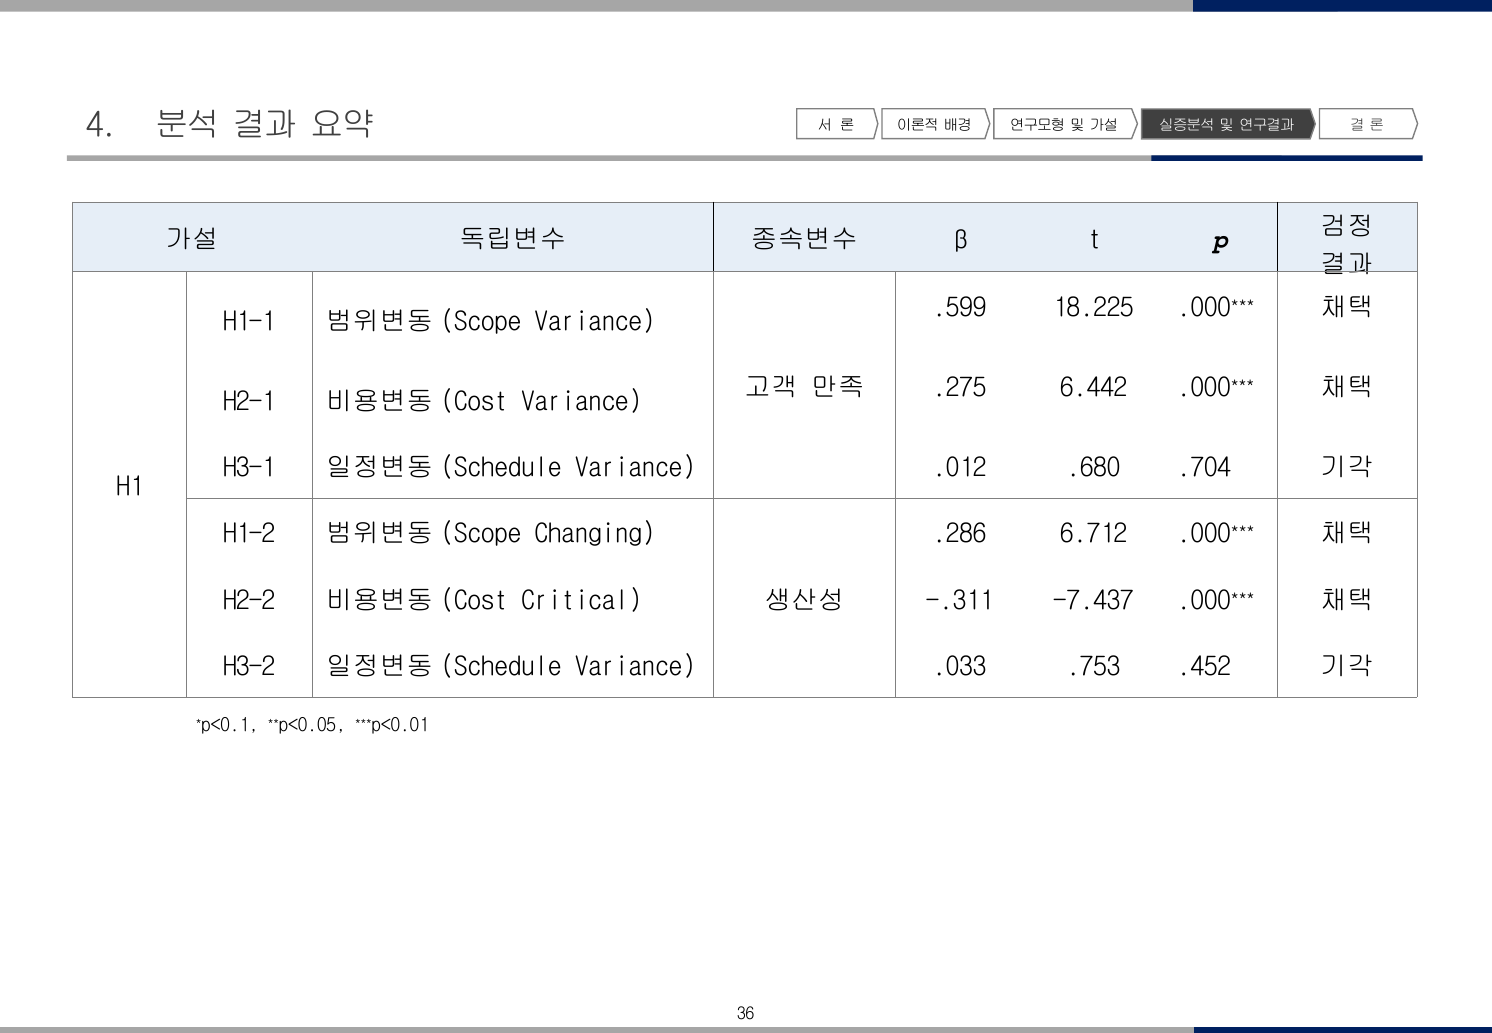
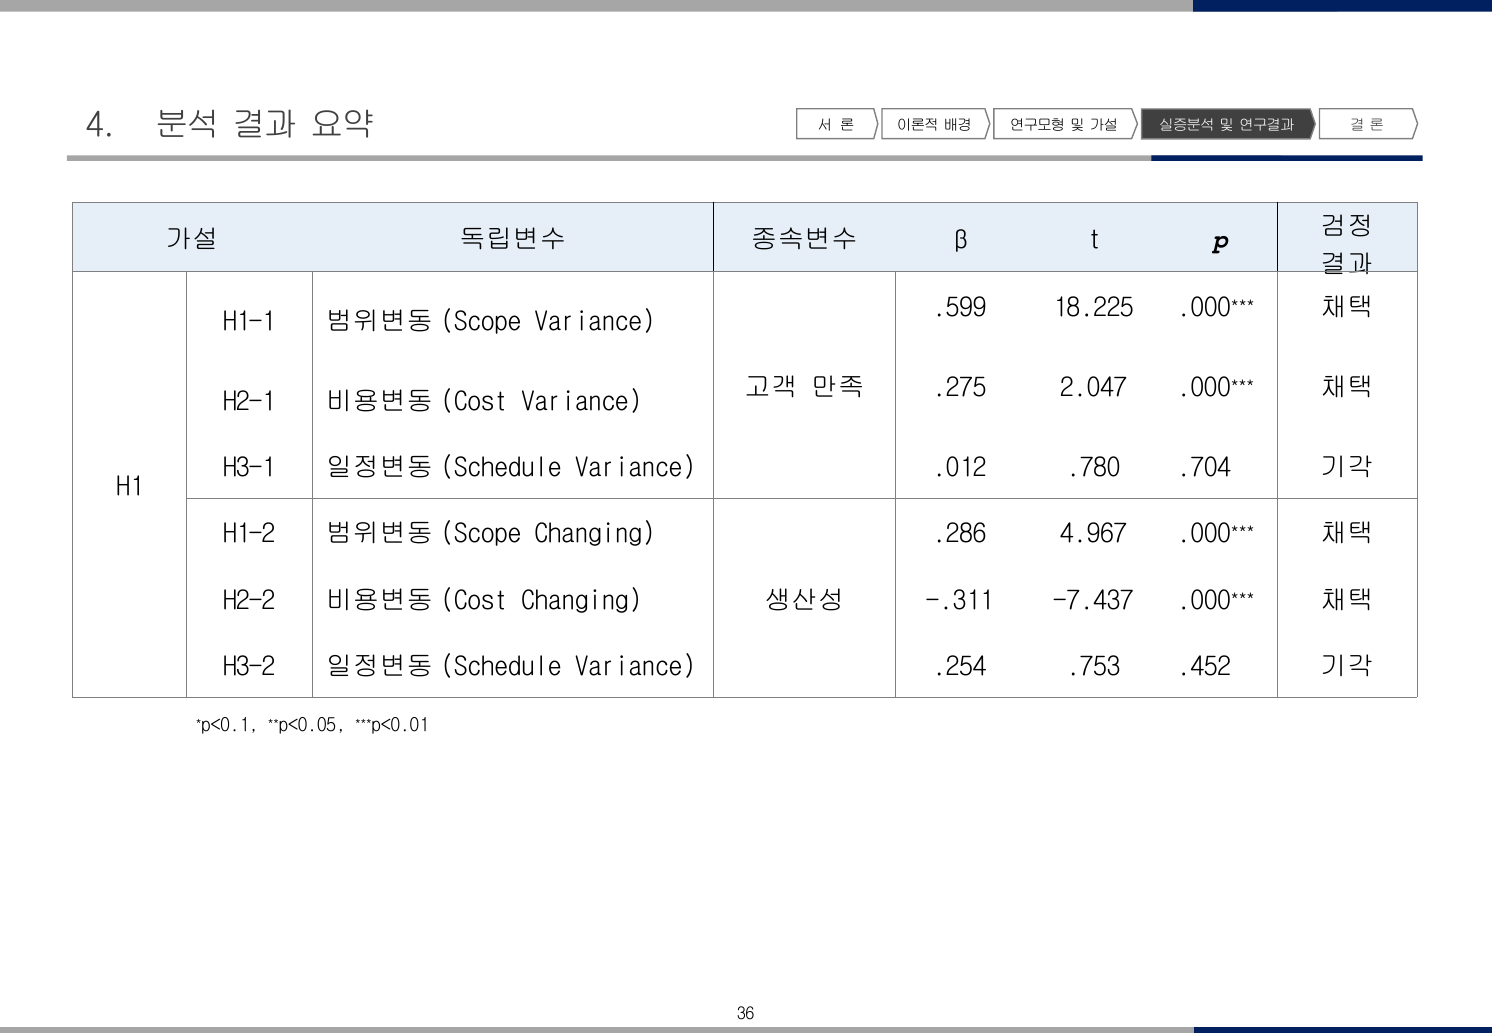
6.442: 6.442 -> 2.047
.680: .680 -> .780
6.712: 6.712 -> 4.967
Critical at (582, 600): Critical -> Changing
.033: .033 -> .254
